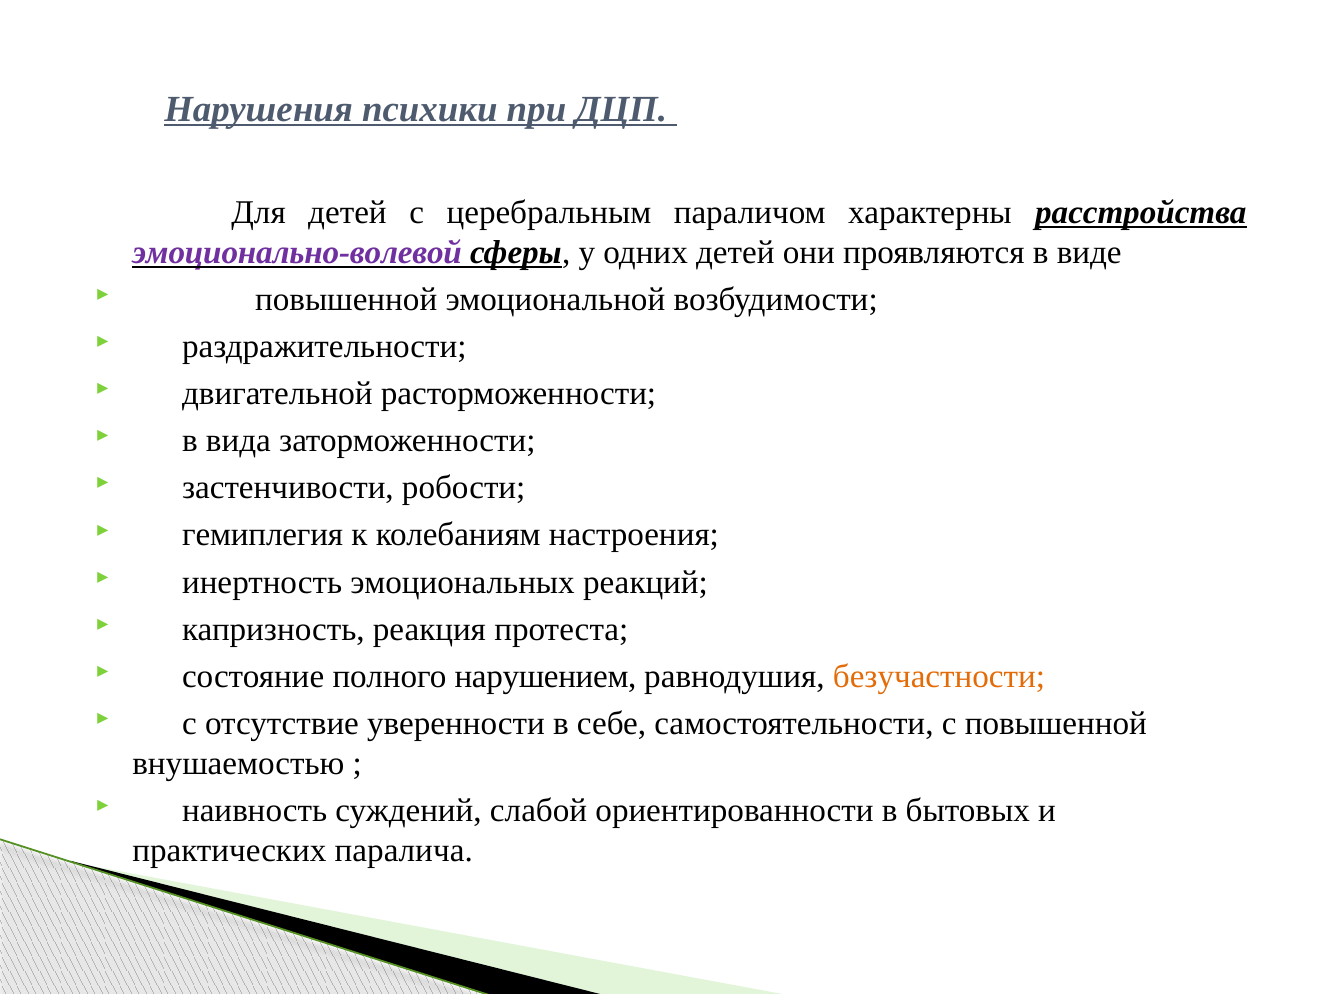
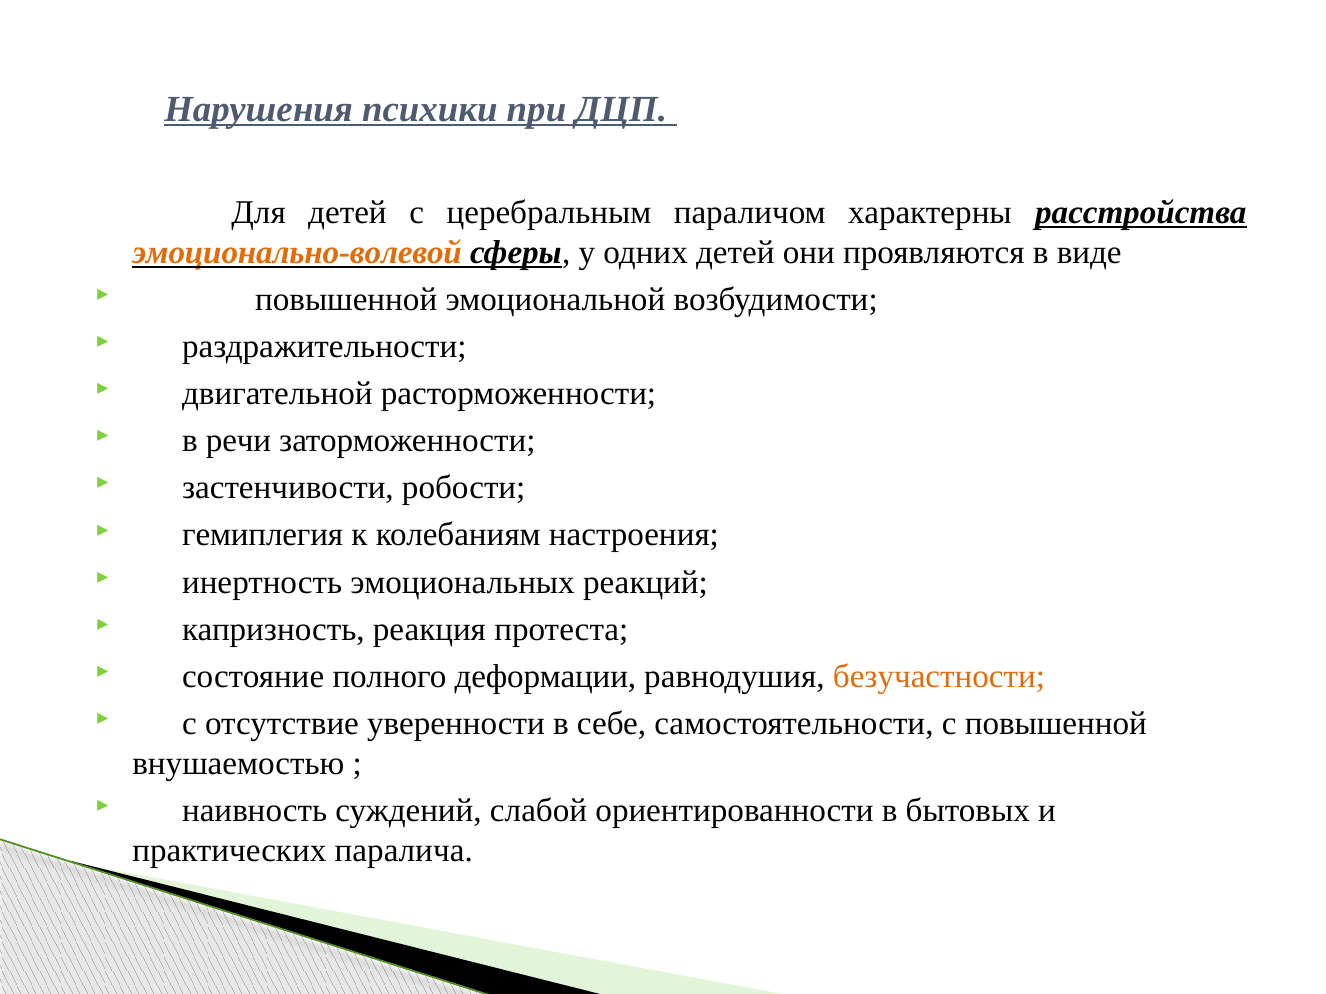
эмоционально-волевой colour: purple -> orange
вида: вида -> речи
нарушением: нарушением -> деформации
